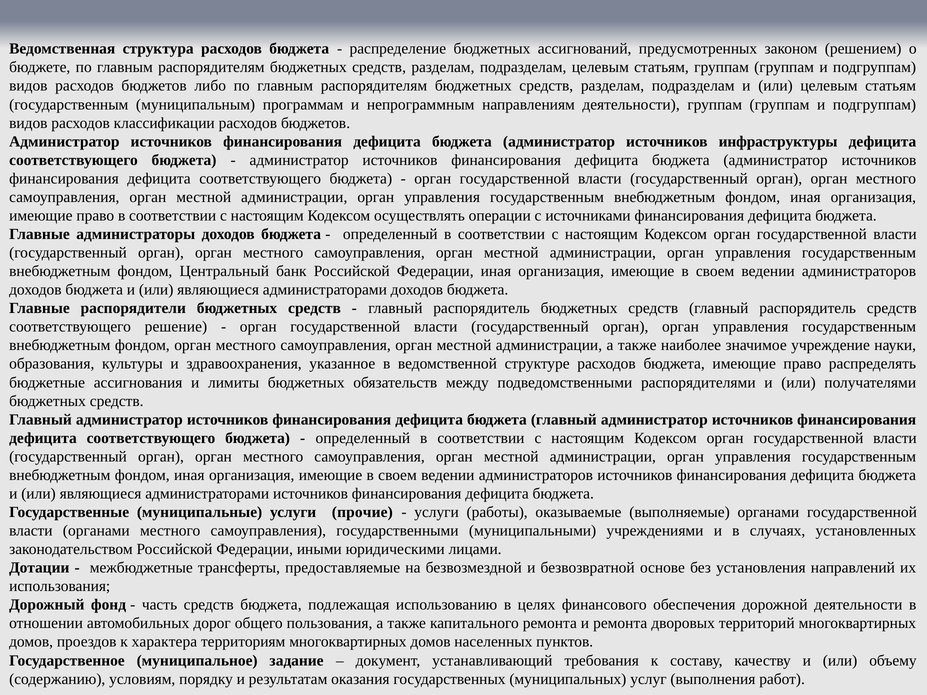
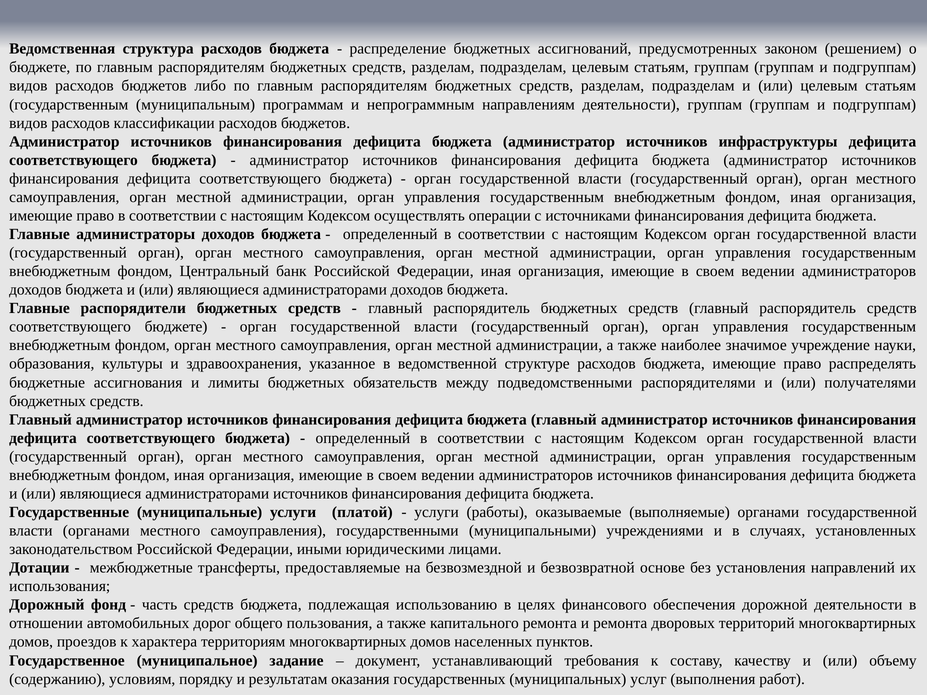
соответствующего решение: решение -> бюджете
прочие: прочие -> платой
